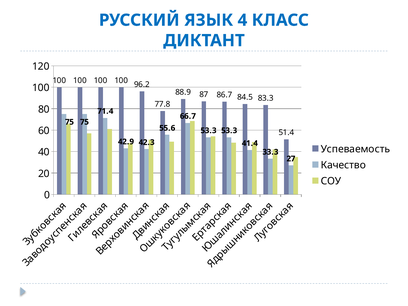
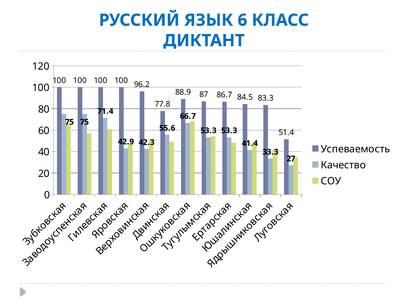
4: 4 -> 6
